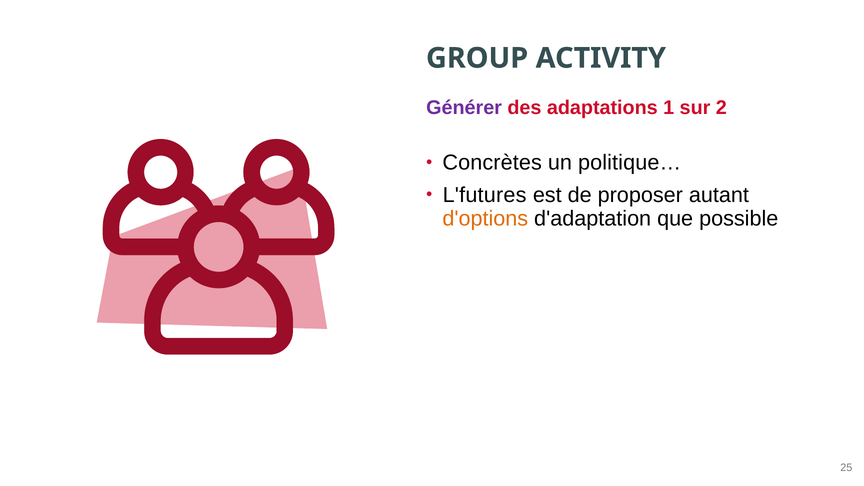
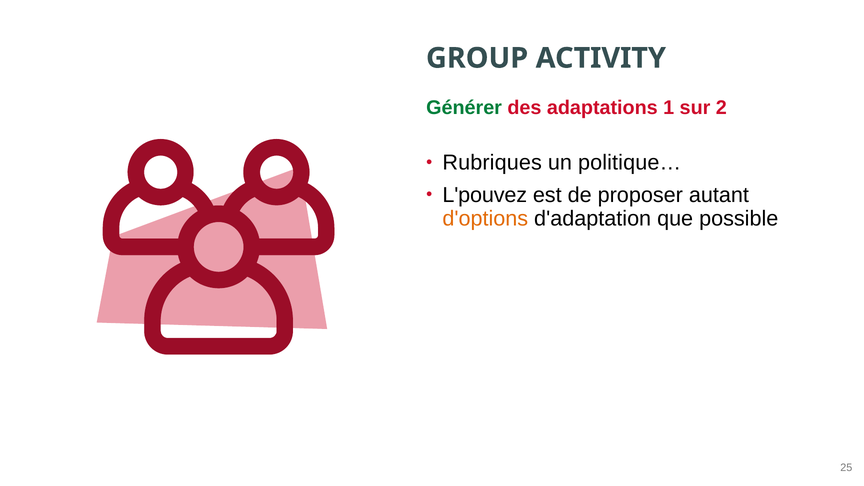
Générer colour: purple -> green
Concrètes: Concrètes -> Rubriques
L'futures: L'futures -> L'pouvez
